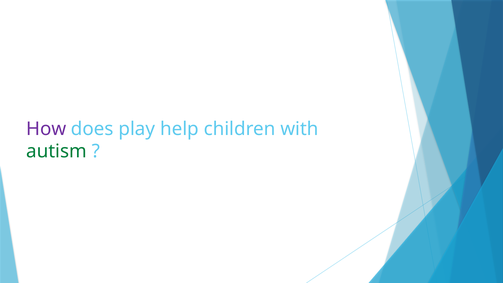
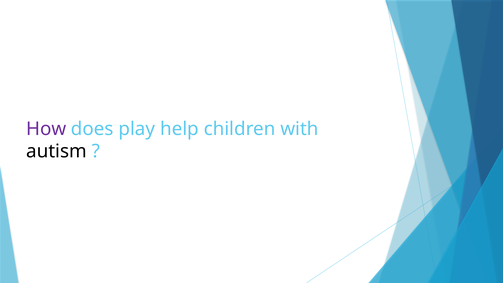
autism colour: green -> black
